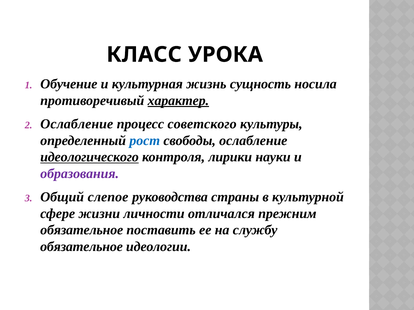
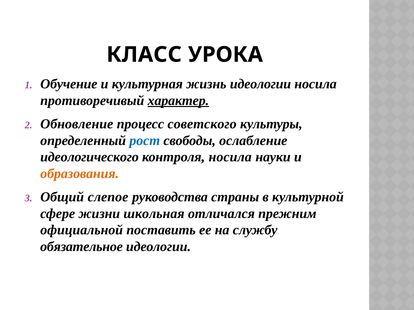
жизнь сущность: сущность -> идеологии
Ослабление at (77, 124): Ослабление -> Обновление
идеологического underline: present -> none
контроля лирики: лирики -> носила
образования colour: purple -> orange
личности: личности -> школьная
обязательное at (82, 230): обязательное -> официальной
